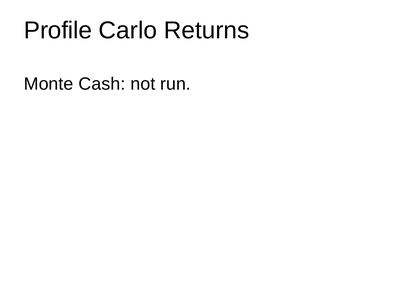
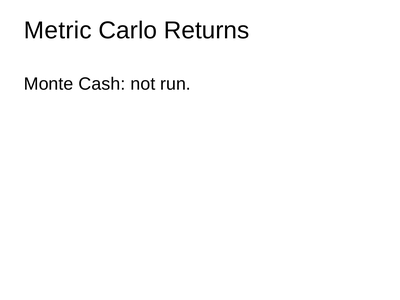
Profile: Profile -> Metric
